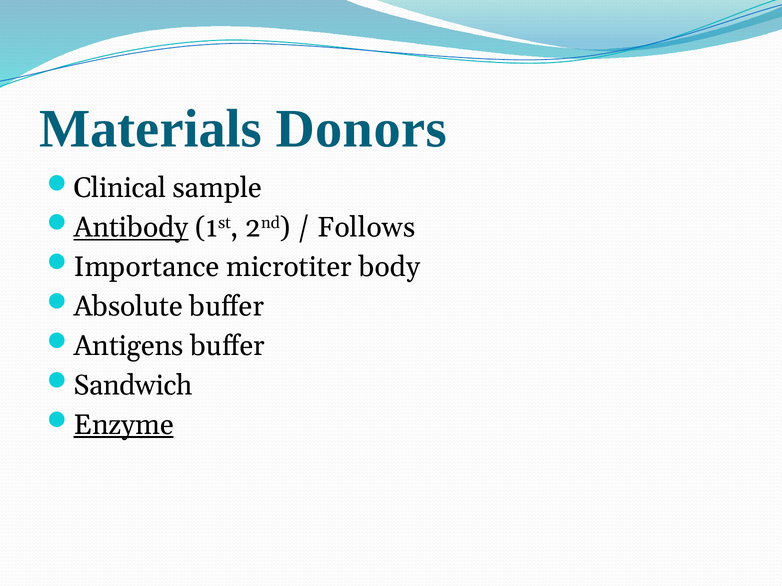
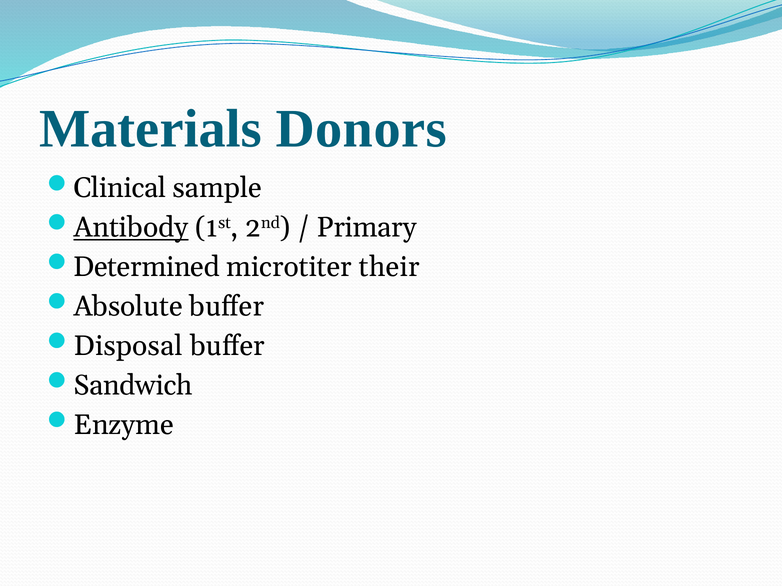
Follows: Follows -> Primary
Importance: Importance -> Determined
body: body -> their
Antigens: Antigens -> Disposal
Enzyme underline: present -> none
